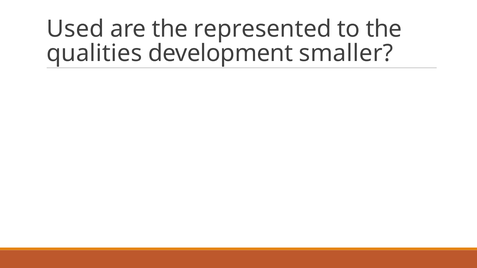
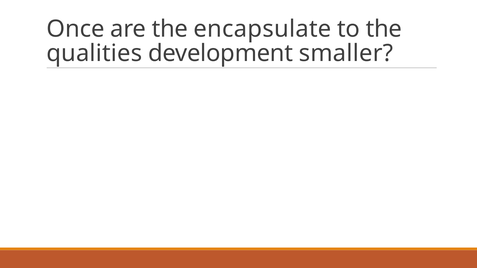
Used: Used -> Once
represented: represented -> encapsulate
